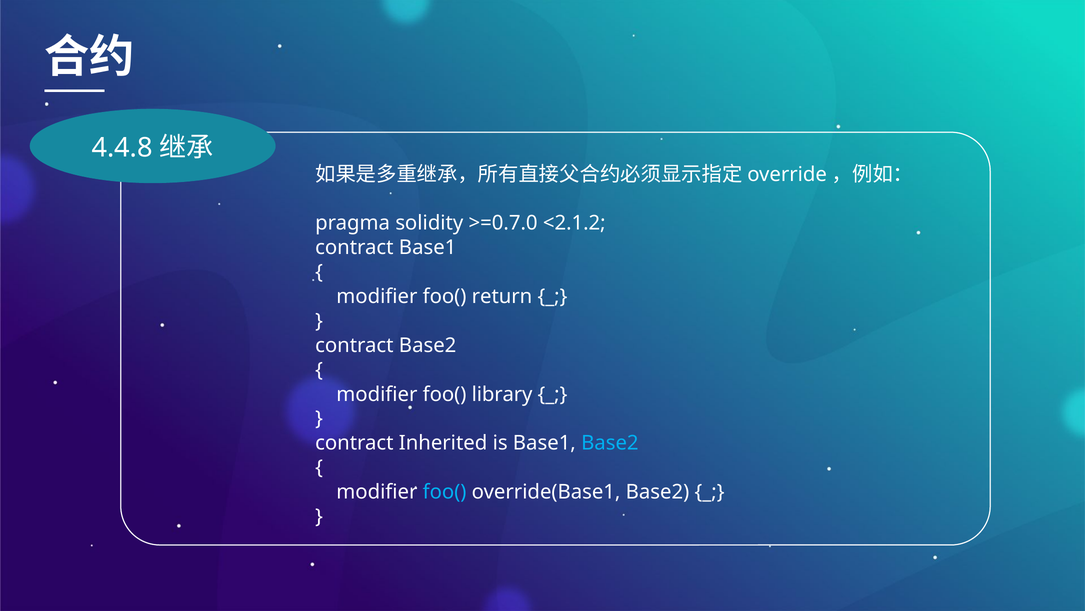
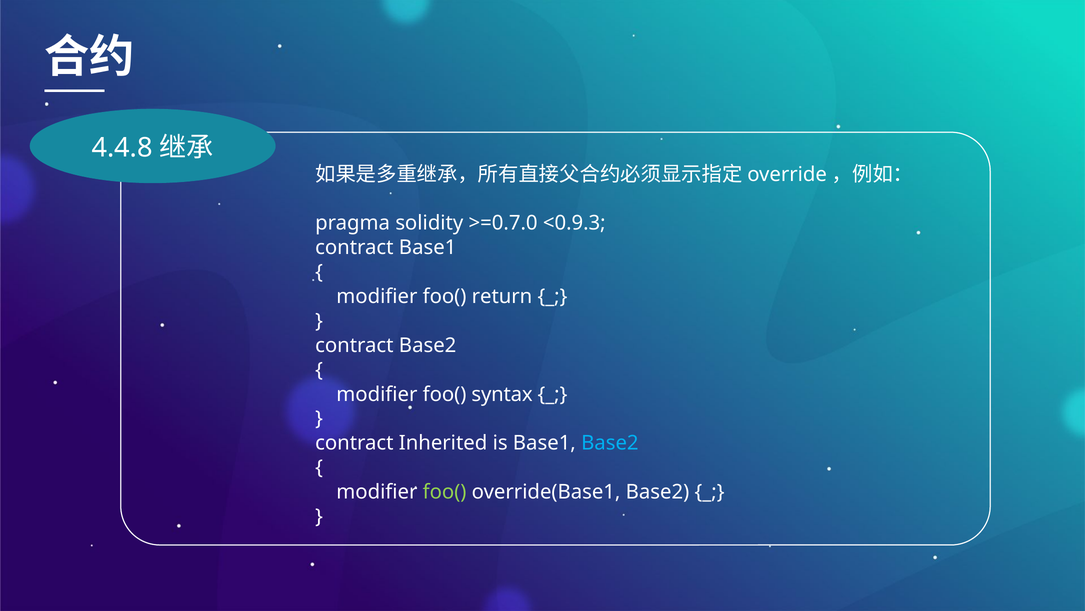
<2.1.2: <2.1.2 -> <0.9.3
library: library -> syntax
foo( at (445, 492) colour: light blue -> light green
